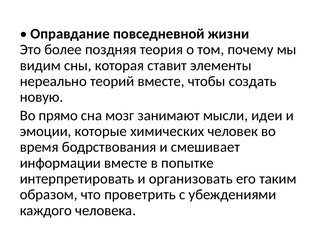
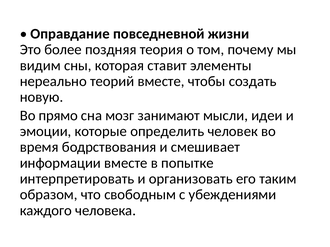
химических: химических -> определить
проветрить: проветрить -> свободным
